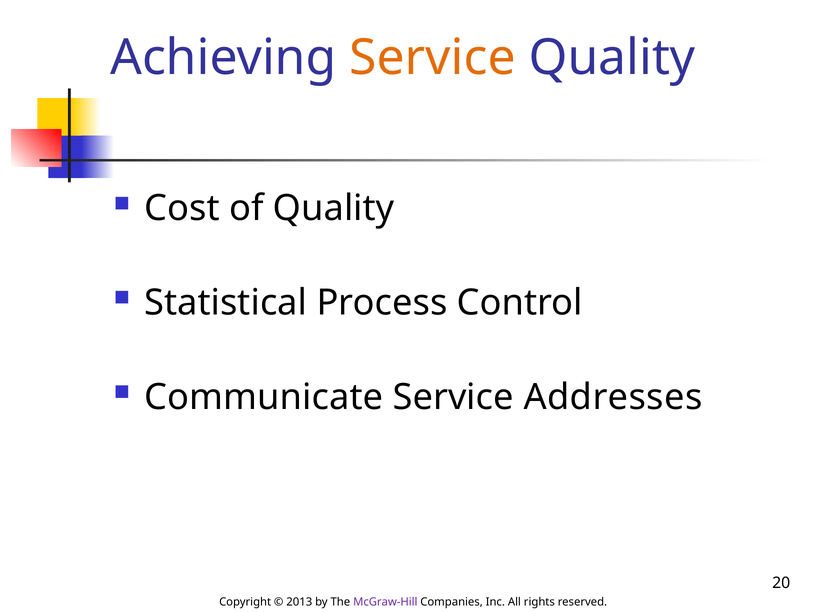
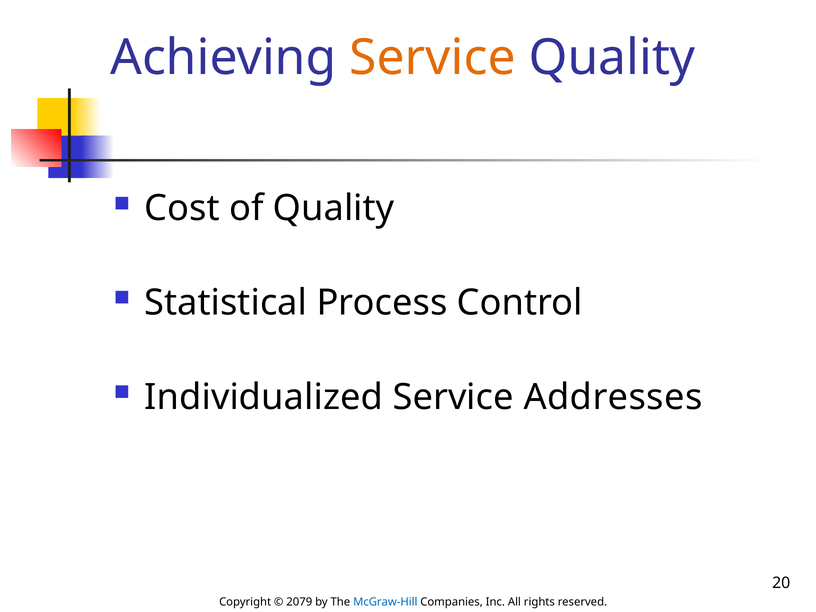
Communicate: Communicate -> Individualized
2013: 2013 -> 2079
McGraw-Hill colour: purple -> blue
